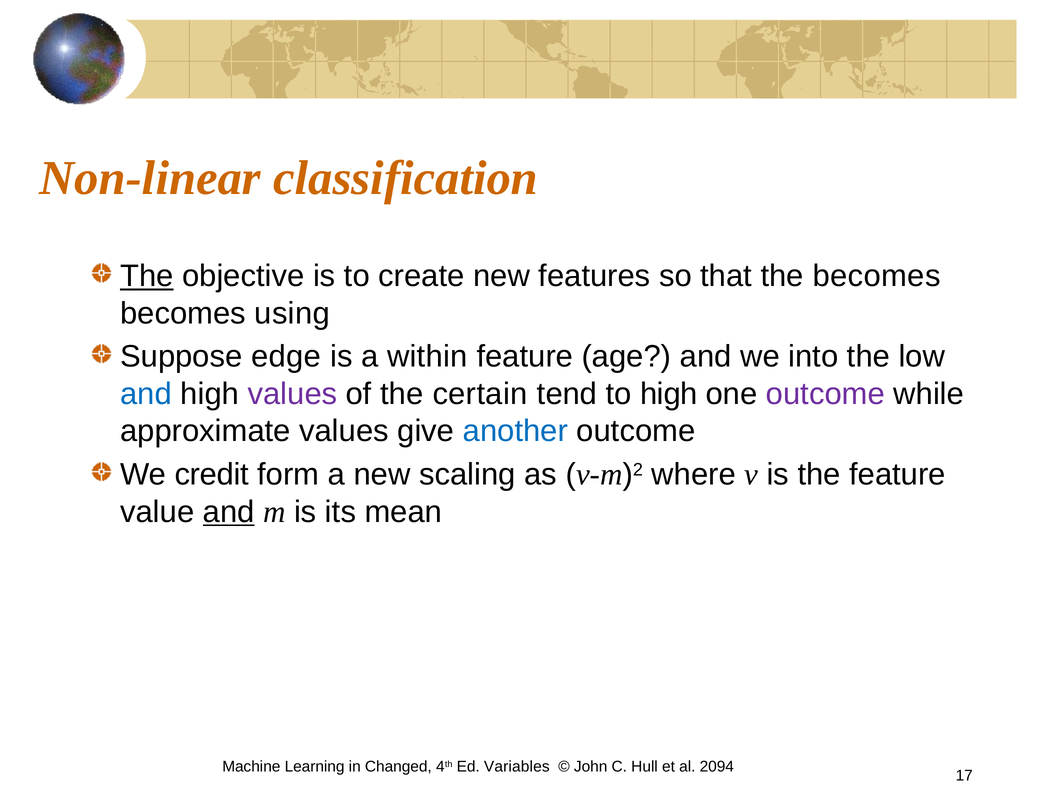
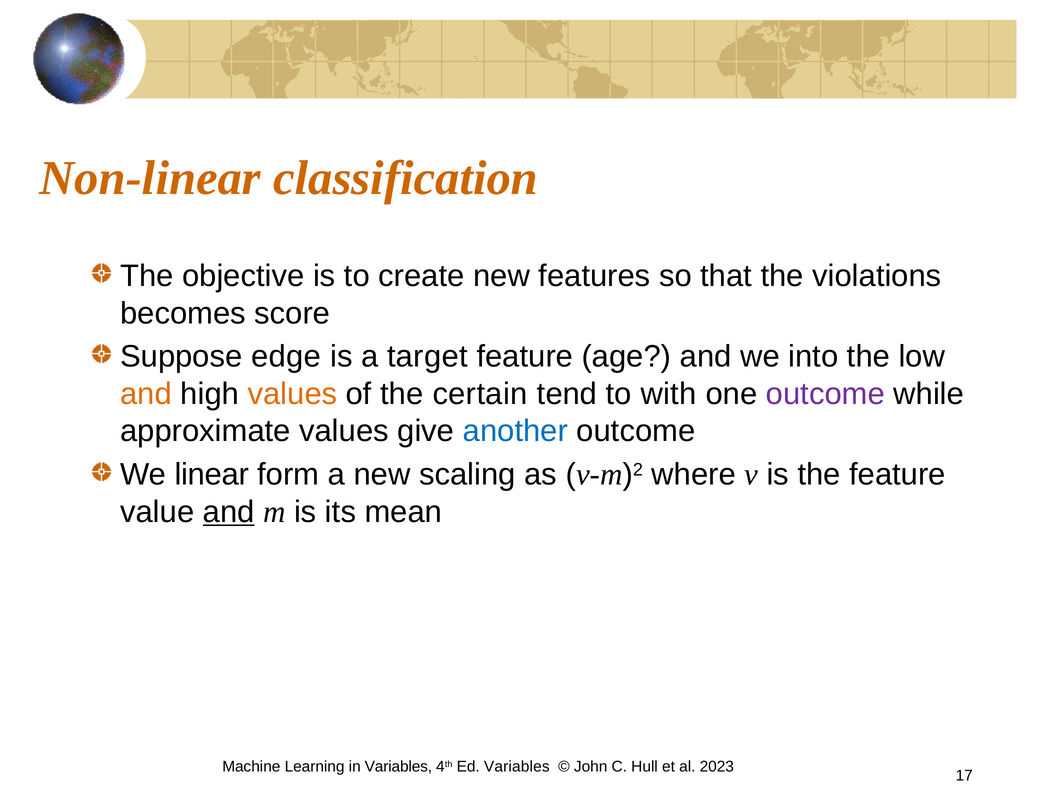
The at (147, 276) underline: present -> none
the becomes: becomes -> violations
using: using -> score
within: within -> target
and at (146, 394) colour: blue -> orange
values at (292, 394) colour: purple -> orange
to high: high -> with
credit: credit -> linear
in Changed: Changed -> Variables
2094: 2094 -> 2023
